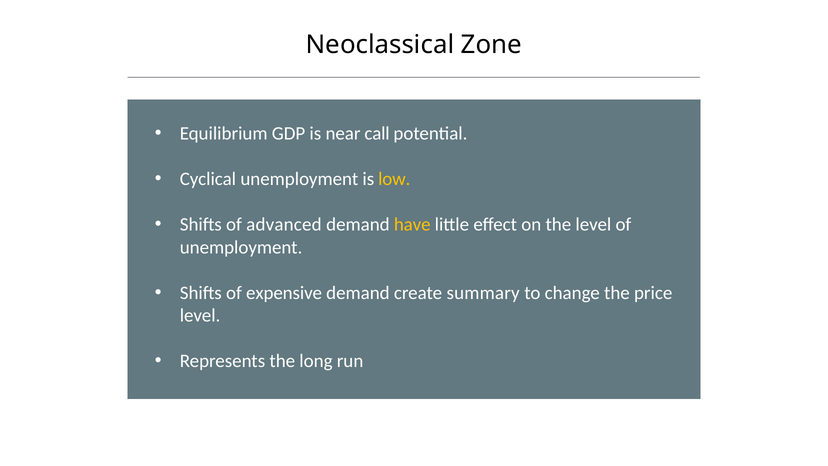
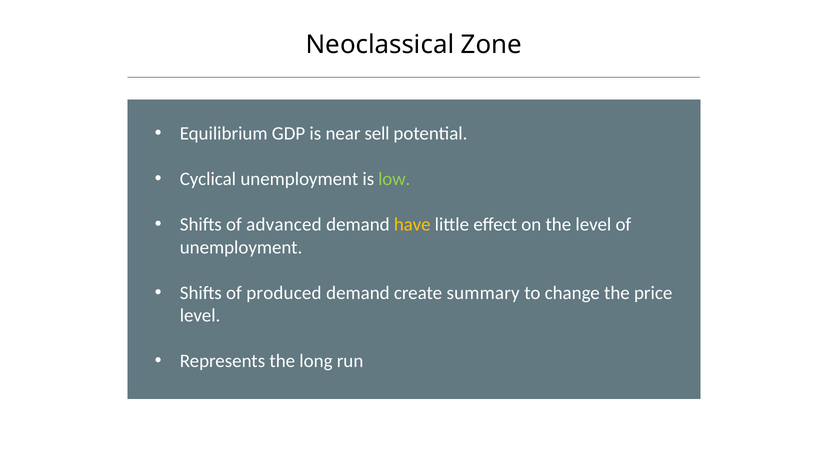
call: call -> sell
low colour: yellow -> light green
expensive: expensive -> produced
